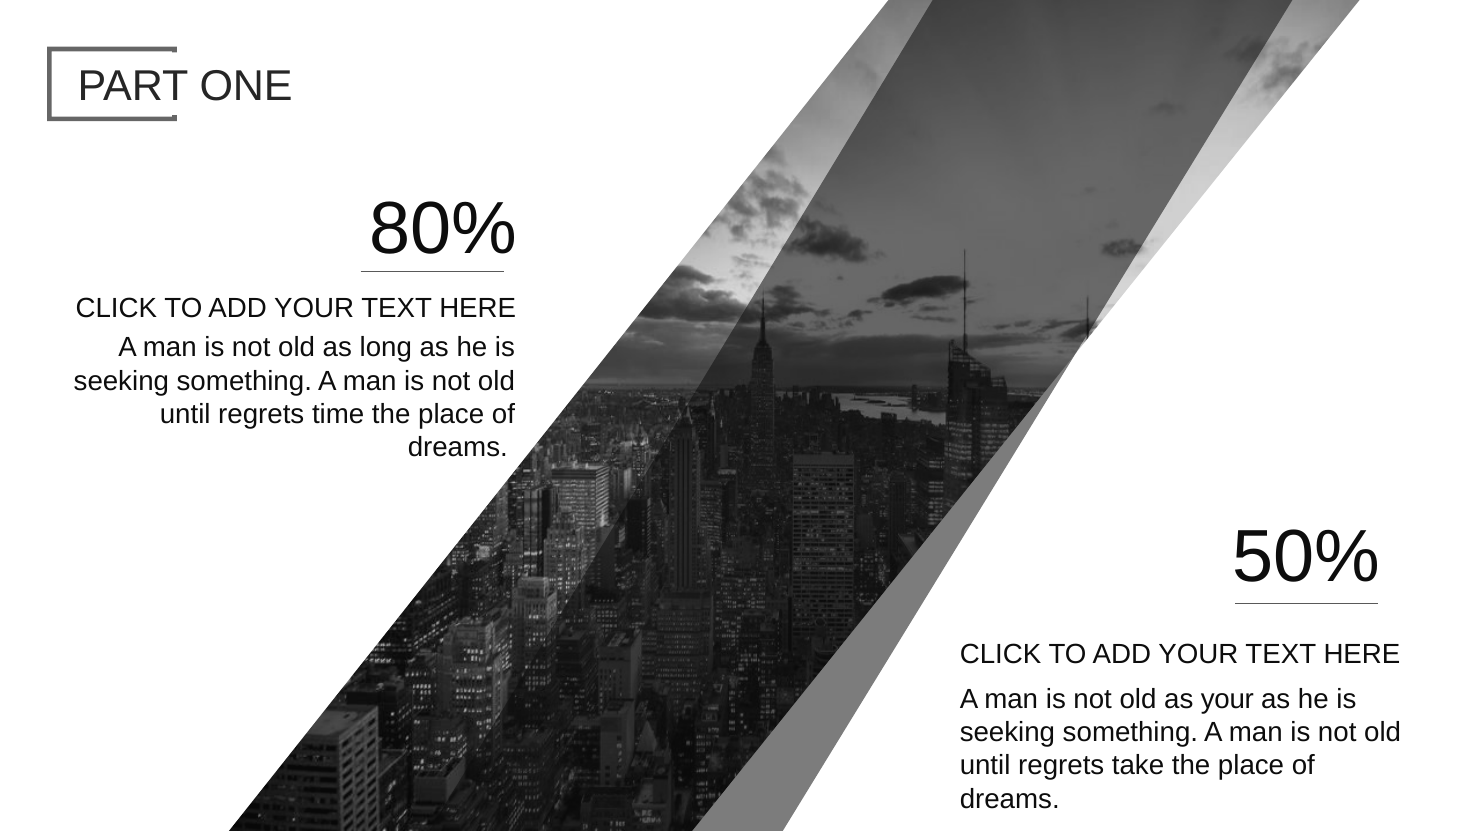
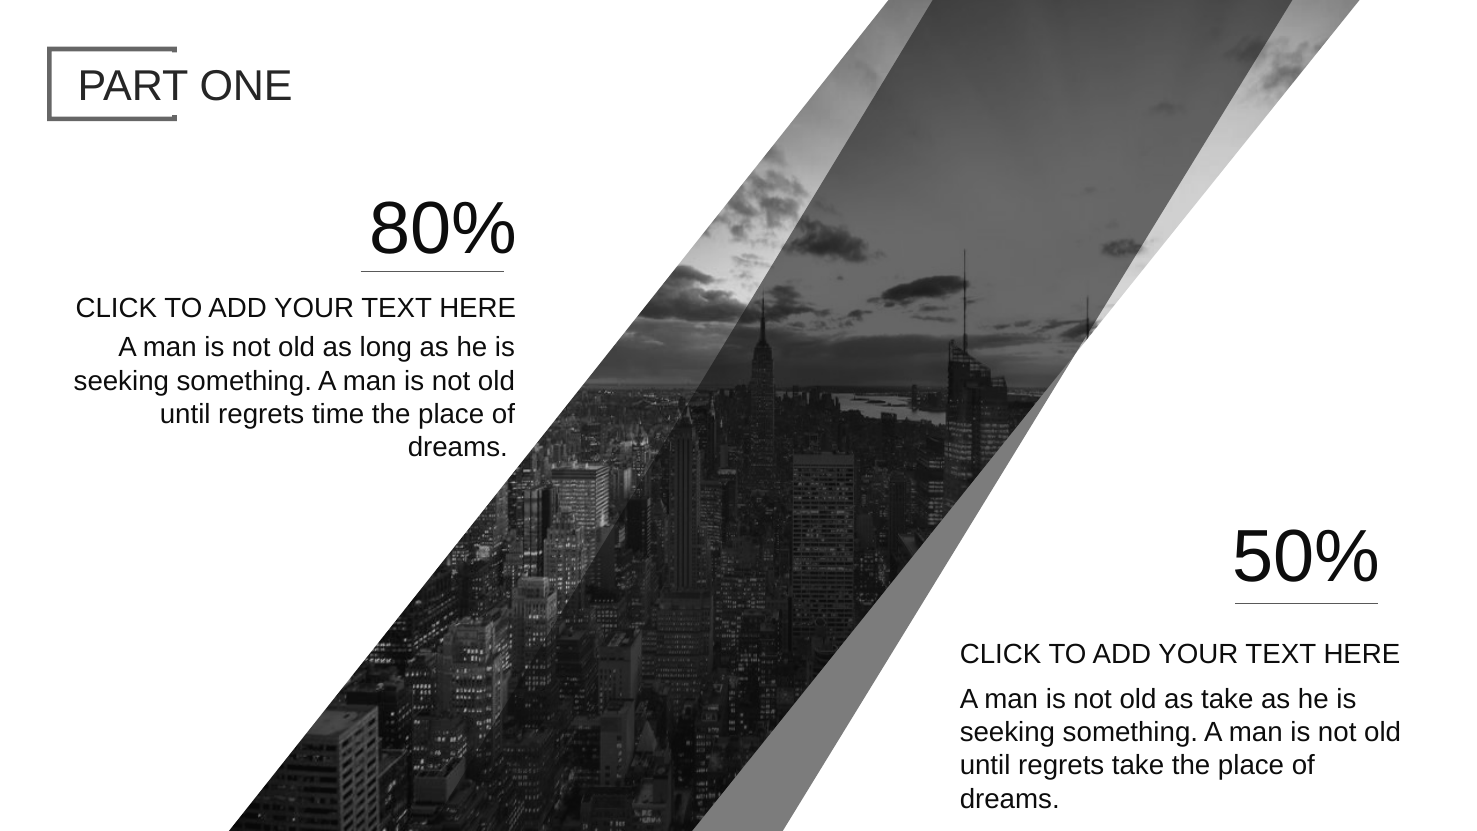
as your: your -> take
